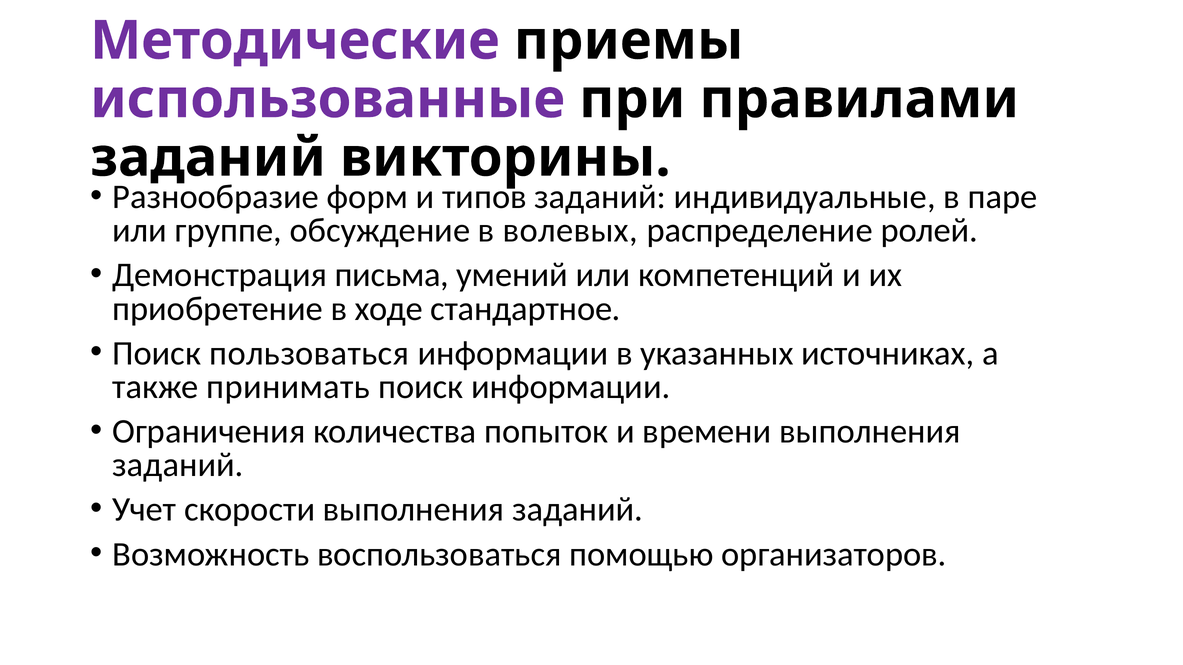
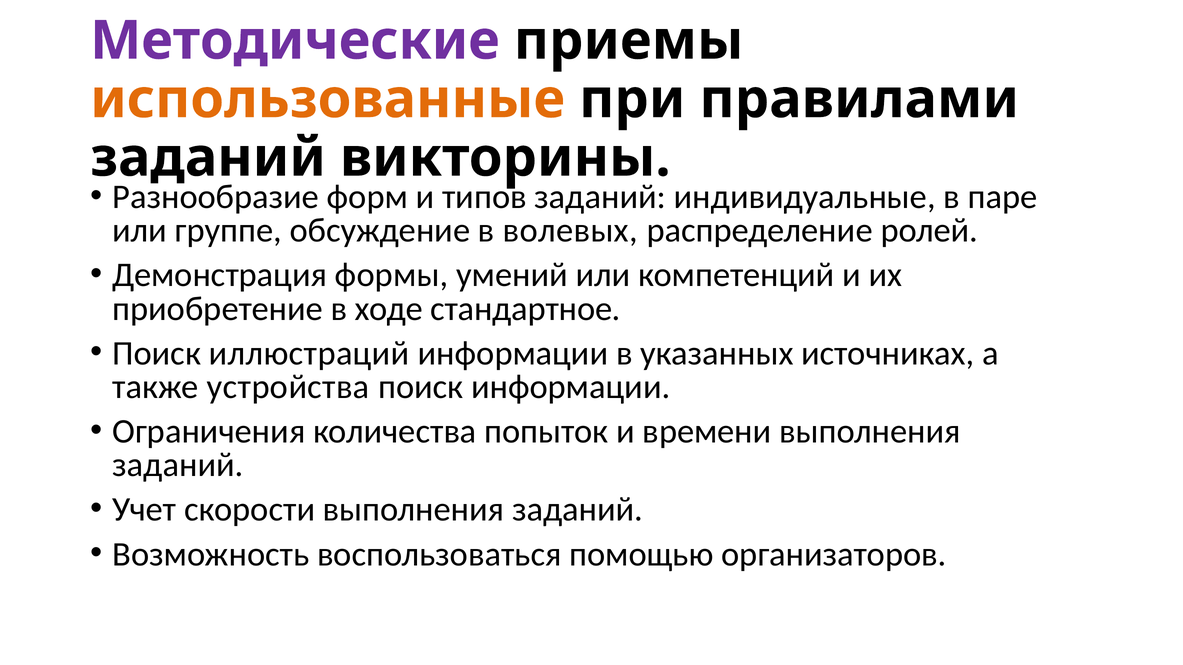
использованные colour: purple -> orange
письма: письма -> формы
пользоваться: пользоваться -> иллюстраций
принимать: принимать -> устройства
